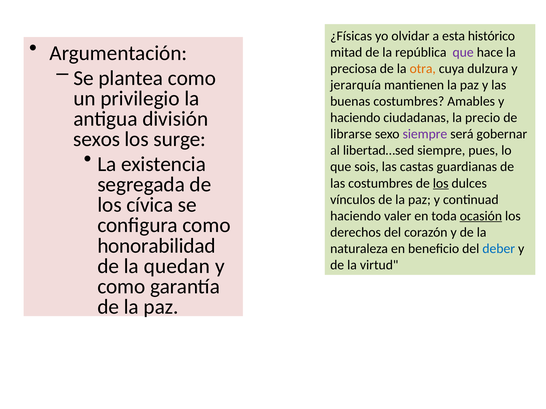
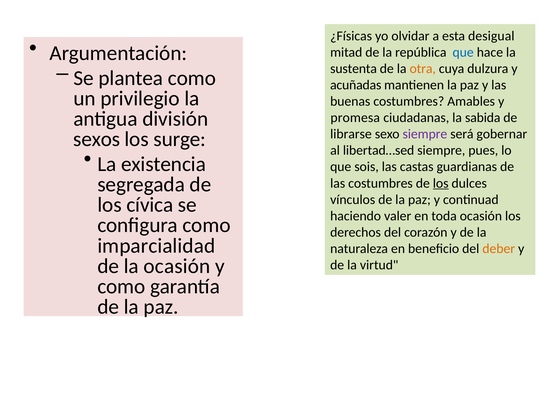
histórico: histórico -> desigual
que at (463, 52) colour: purple -> blue
preciosa: preciosa -> sustenta
jerarquía: jerarquía -> acuñadas
haciendo at (355, 118): haciendo -> promesa
precio: precio -> sabida
ocasión at (481, 216) underline: present -> none
honorabilidad: honorabilidad -> imparcialidad
deber colour: blue -> orange
la quedan: quedan -> ocasión
